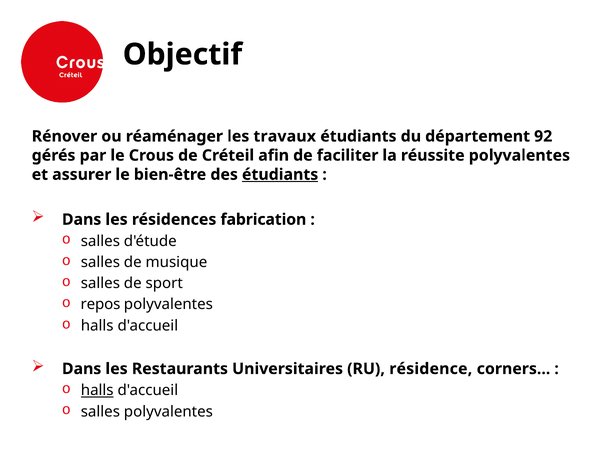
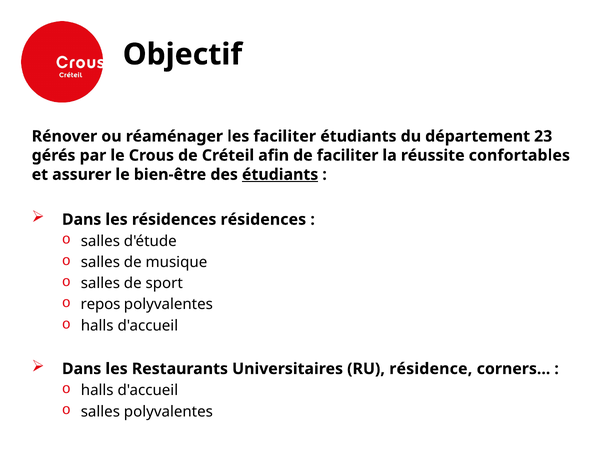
les travaux: travaux -> faciliter
92: 92 -> 23
réussite polyvalentes: polyvalentes -> confortables
résidences fabrication: fabrication -> résidences
halls at (97, 390) underline: present -> none
